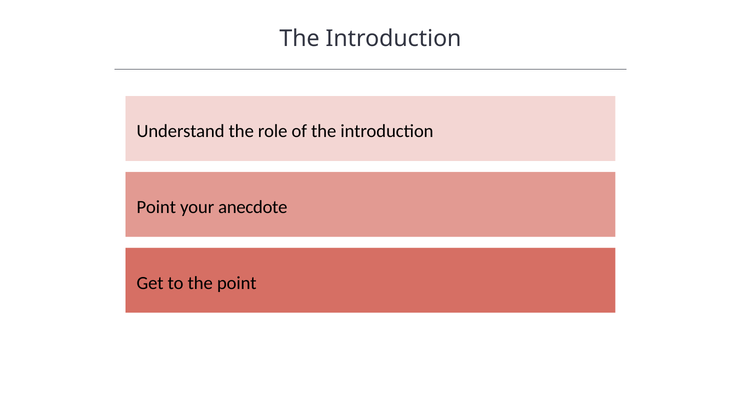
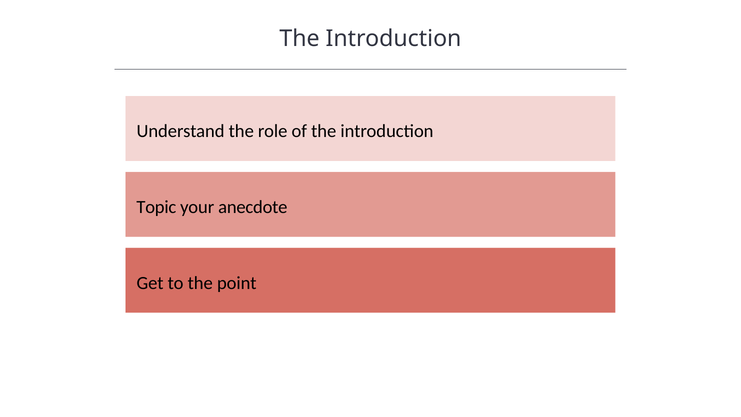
Point at (156, 207): Point -> Topic
